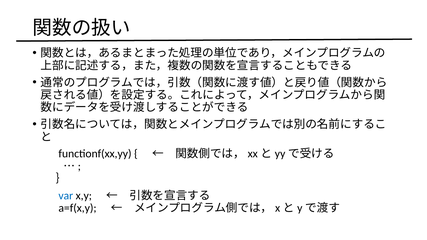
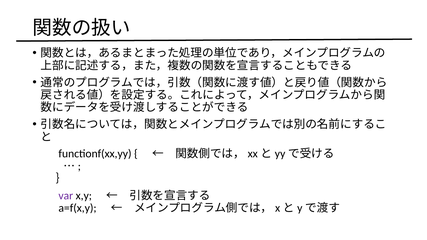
var colour: blue -> purple
